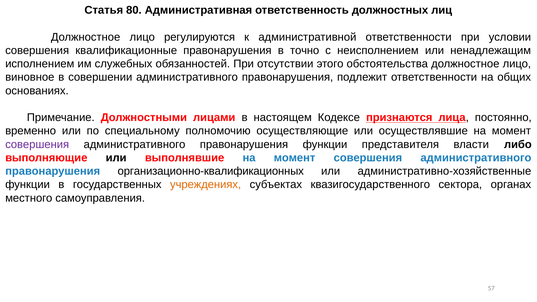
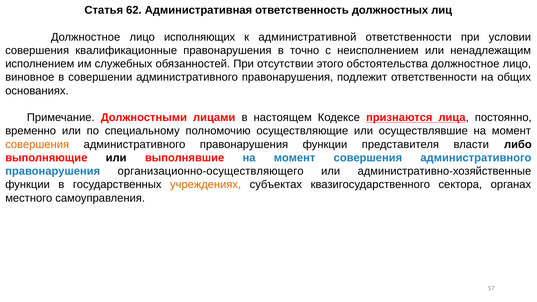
80: 80 -> 62
регулируются: регулируются -> исполняющих
совершения at (37, 144) colour: purple -> orange
организационно-квалификационных: организационно-квалификационных -> организационно-осуществляющего
